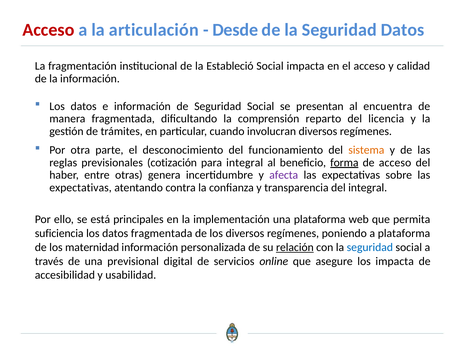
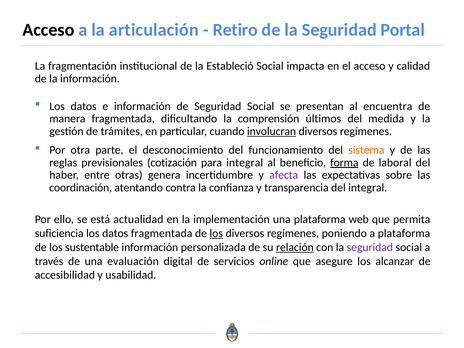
Acceso at (48, 30) colour: red -> black
Desde: Desde -> Retiro
Seguridad Datos: Datos -> Portal
reparto: reparto -> últimos
licencia: licencia -> medida
involucran underline: none -> present
de acceso: acceso -> laboral
expectativas at (81, 188): expectativas -> coordinación
principales: principales -> actualidad
los at (216, 233) underline: none -> present
maternidad: maternidad -> sustentable
seguridad at (370, 247) colour: blue -> purple
previsional: previsional -> evaluación
los impacta: impacta -> alcanzar
